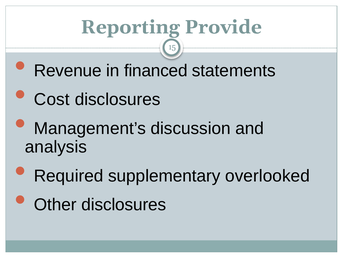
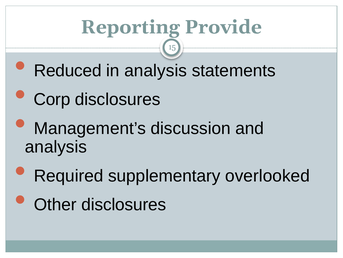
Revenue: Revenue -> Reduced
in financed: financed -> analysis
Cost: Cost -> Corp
